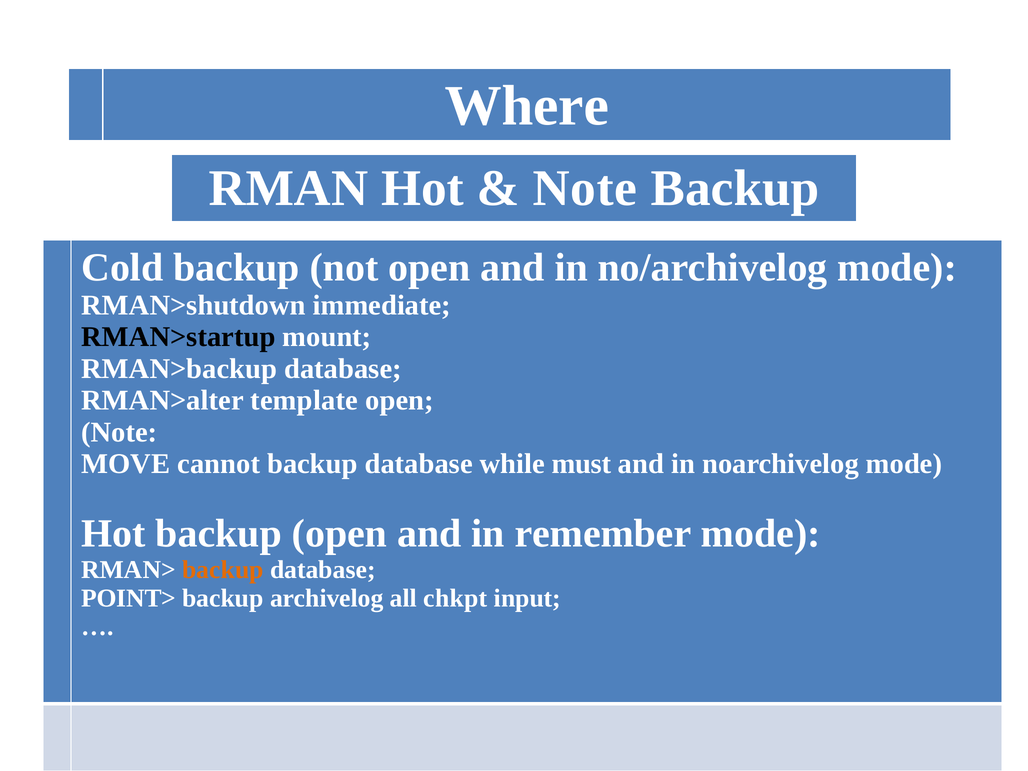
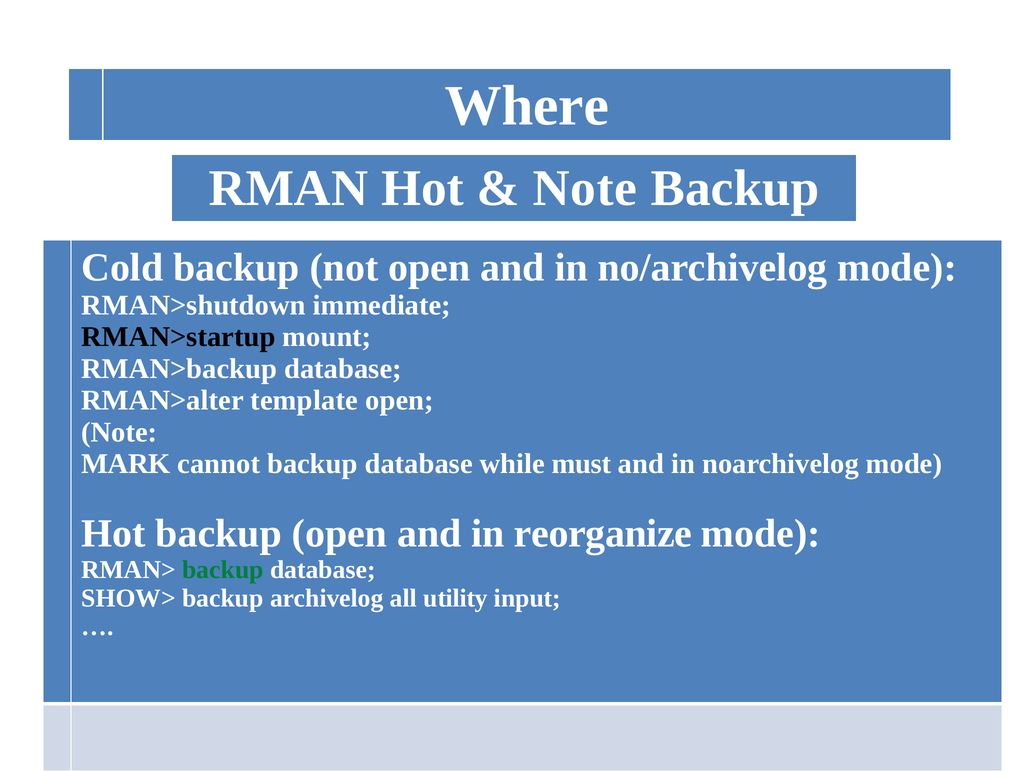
MOVE: MOVE -> MARK
remember: remember -> reorganize
backup at (223, 570) colour: orange -> green
POINT>: POINT> -> SHOW>
chkpt: chkpt -> utility
